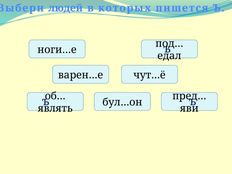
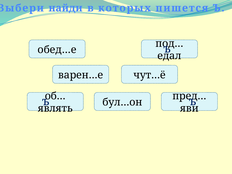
людей: людей -> найди
ноги…е: ноги…е -> обед…е
